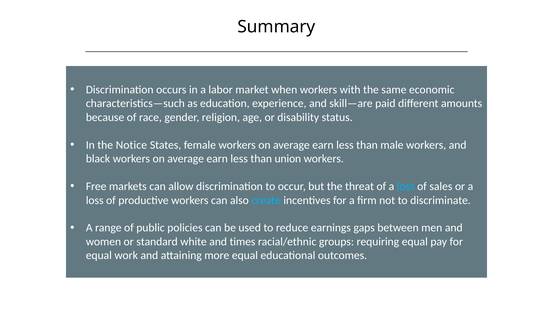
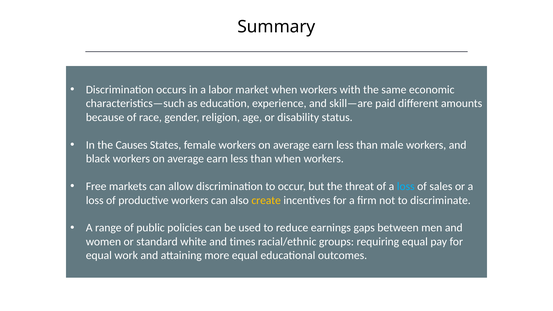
Notice: Notice -> Causes
than union: union -> when
create colour: light blue -> yellow
